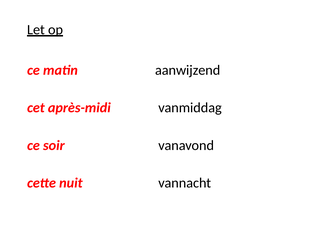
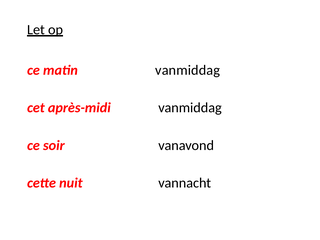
matin aanwijzend: aanwijzend -> vanmiddag
